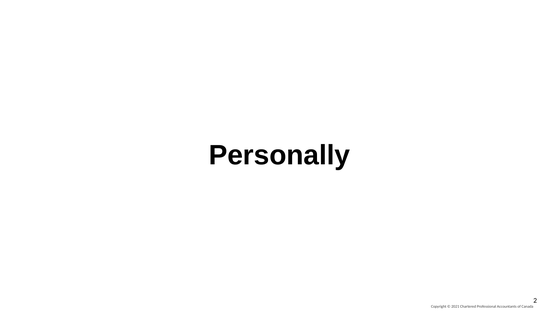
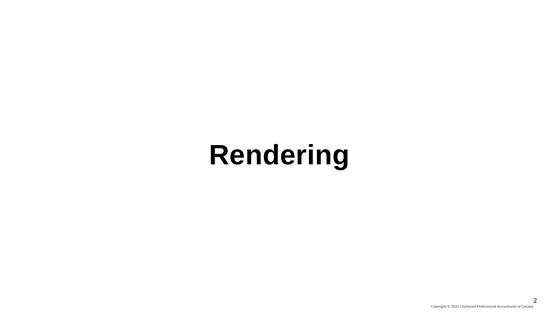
Personally: Personally -> Rendering
